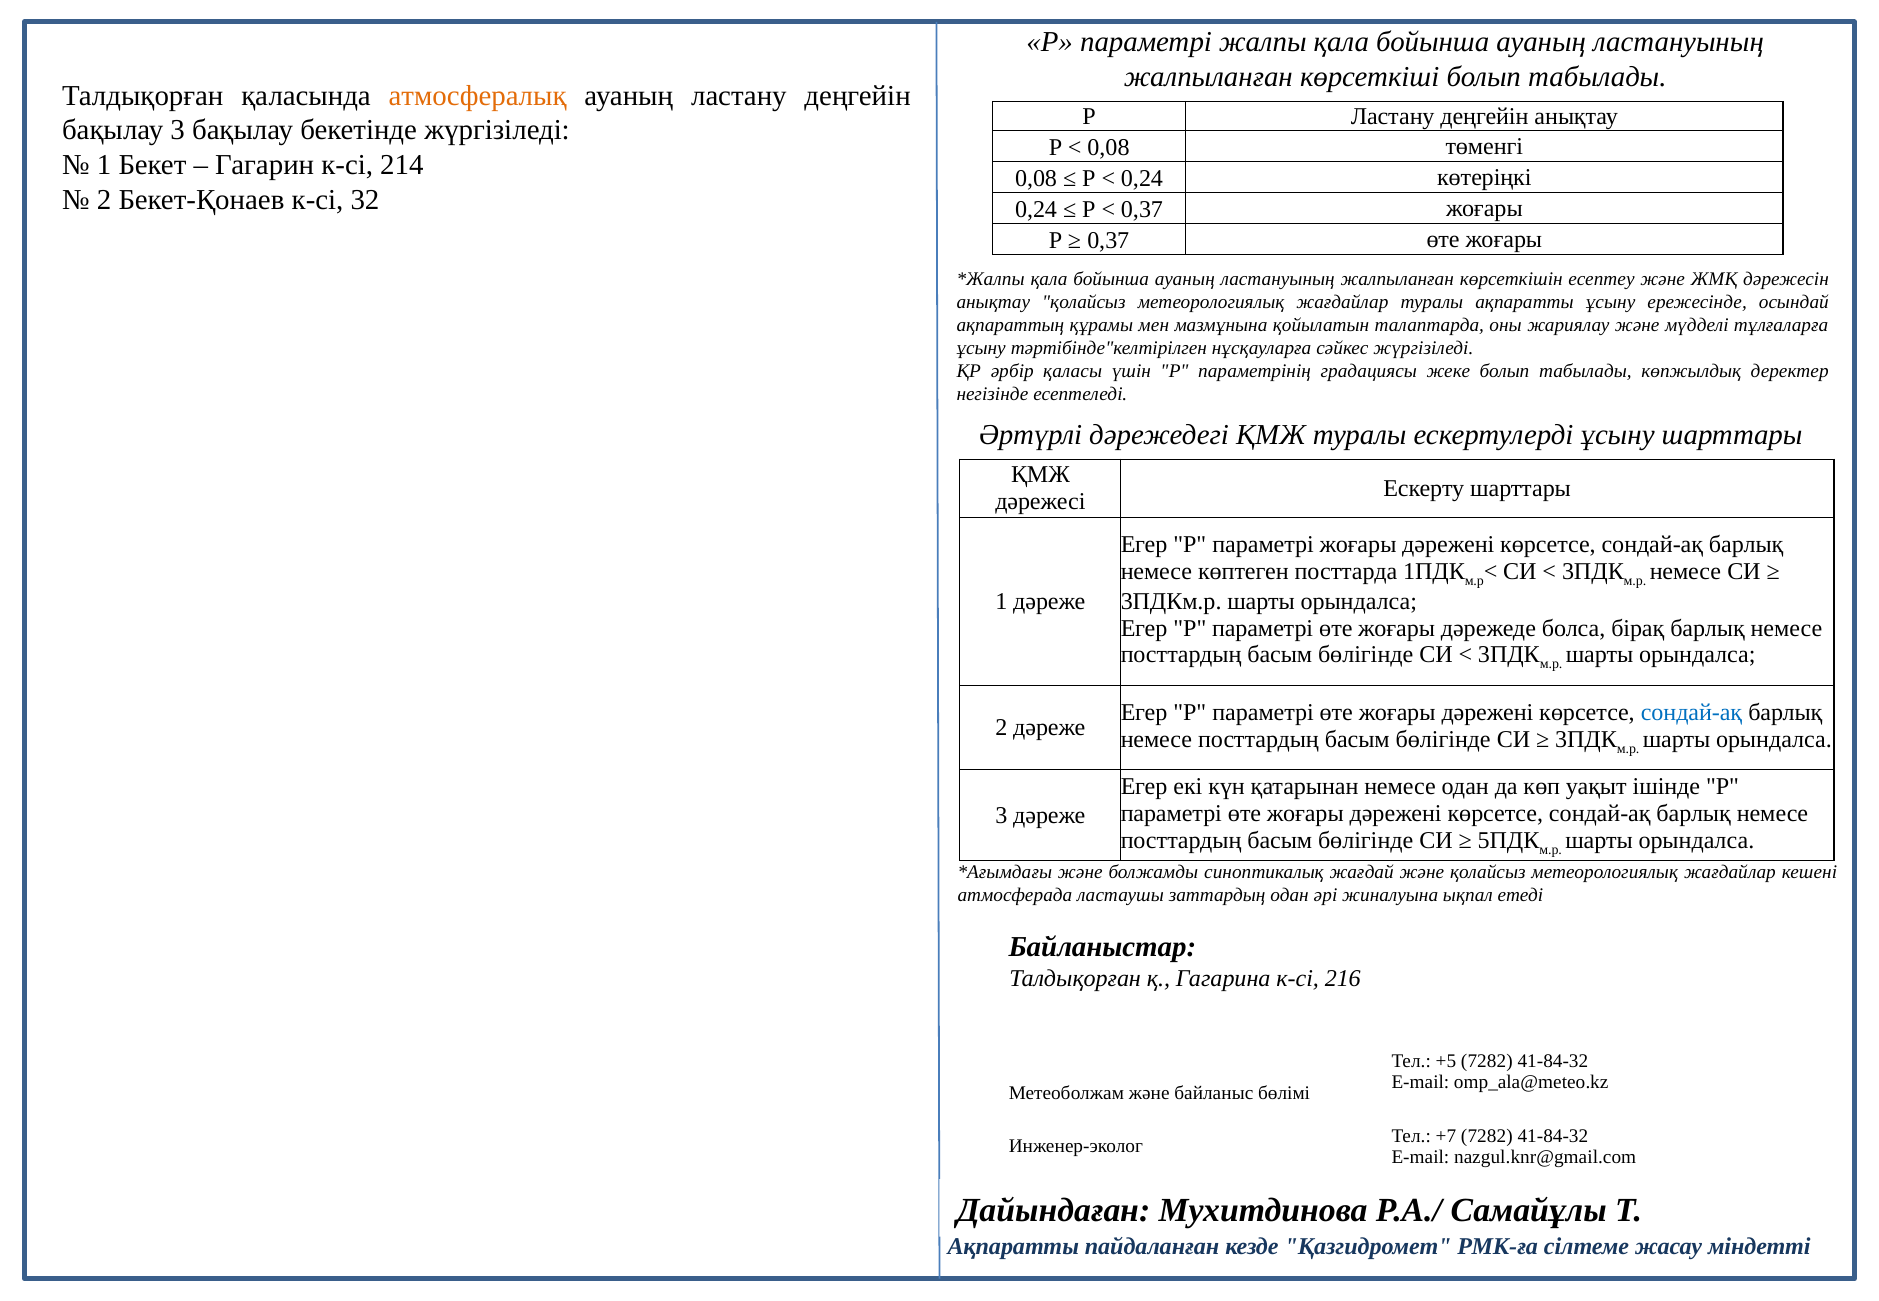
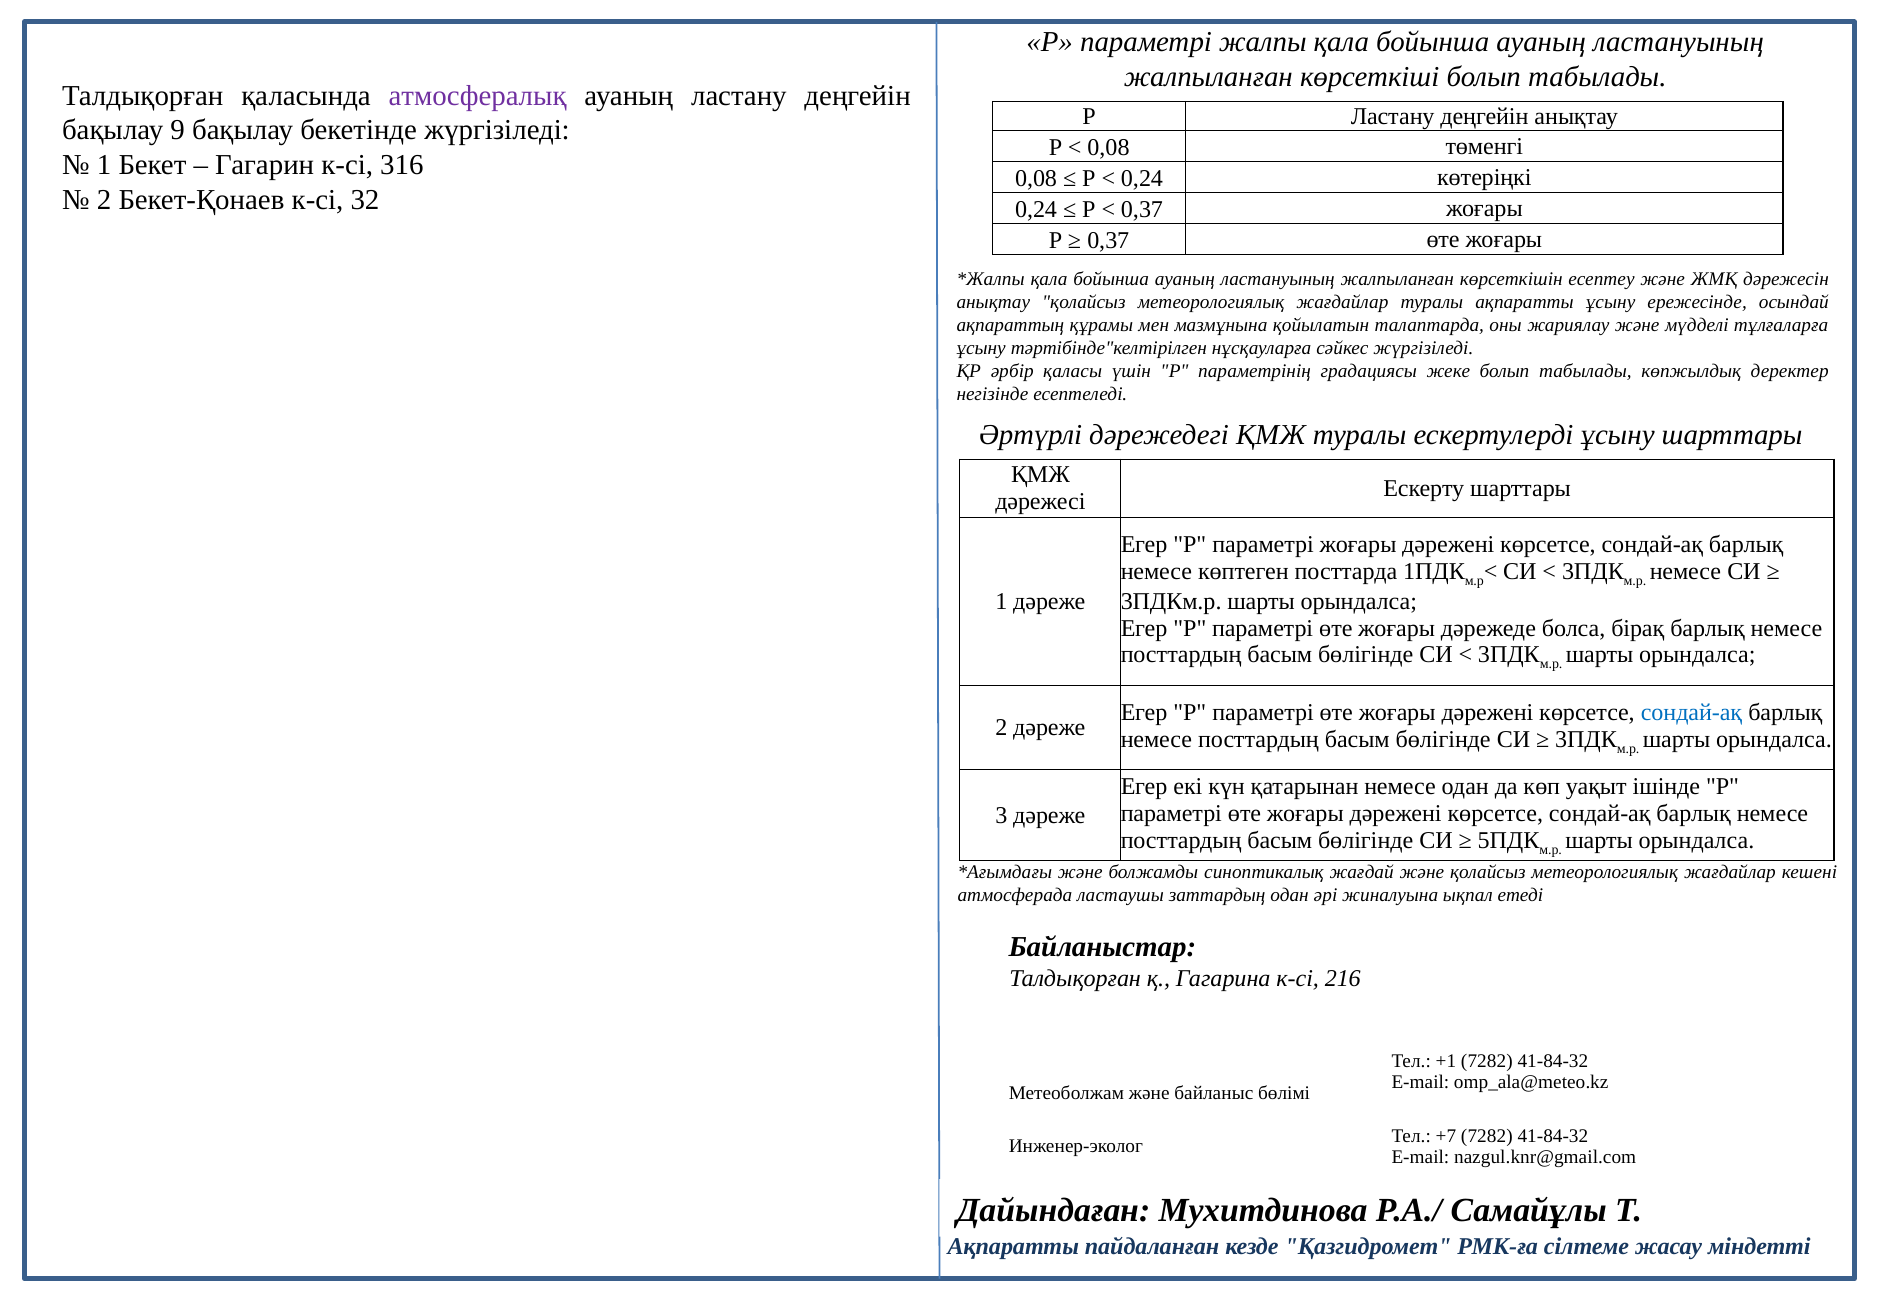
атмосфералық colour: orange -> purple
бақылау 3: 3 -> 9
214: 214 -> 316
+5: +5 -> +1
